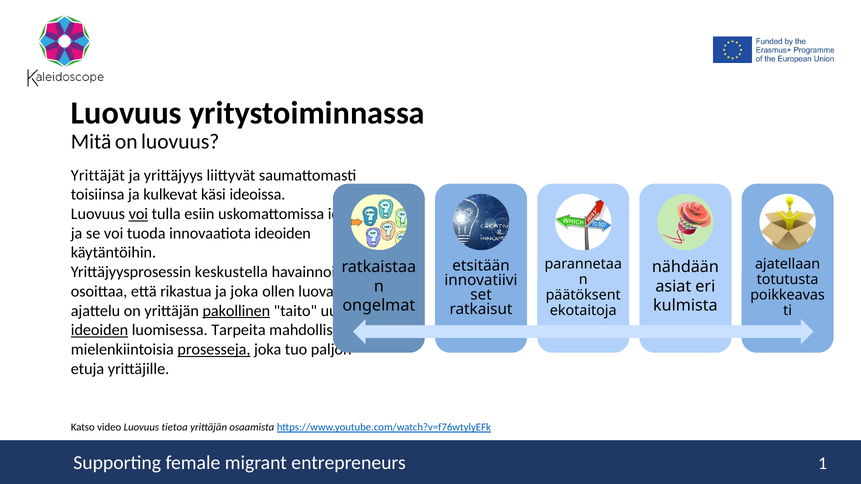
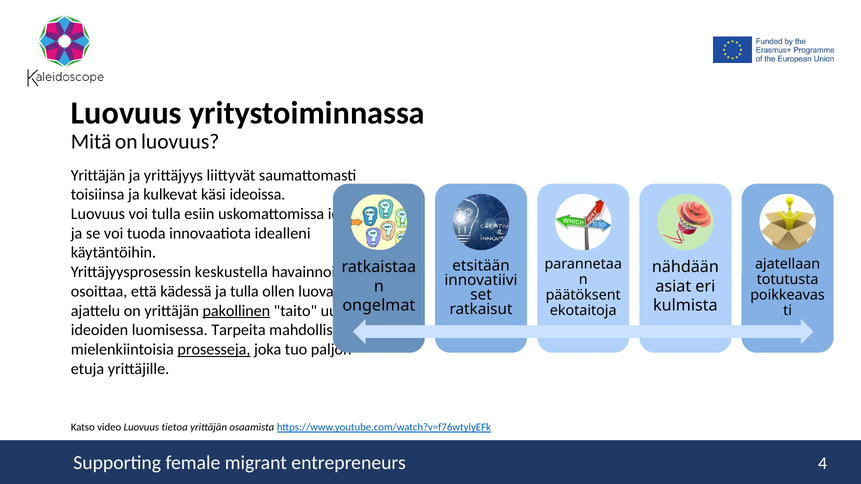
Yrittäjät at (98, 175): Yrittäjät -> Yrittäjän
voi at (138, 214) underline: present -> none
innovaatiota ideoiden: ideoiden -> idealleni
rikastua: rikastua -> kädessä
ja joka: joka -> tulla
ideoiden at (99, 330) underline: present -> none
1: 1 -> 4
